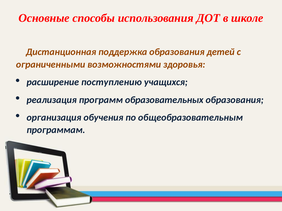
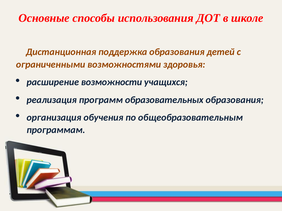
поступлению: поступлению -> возможности
